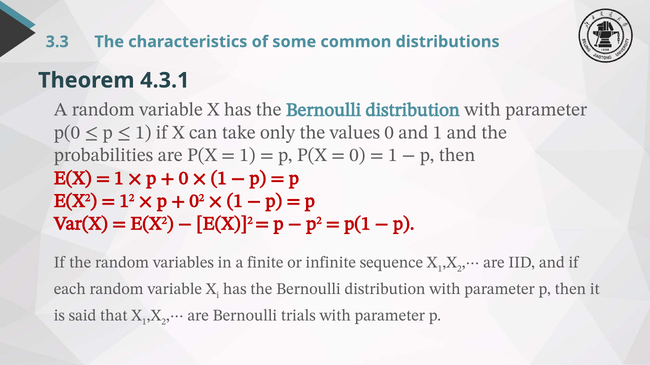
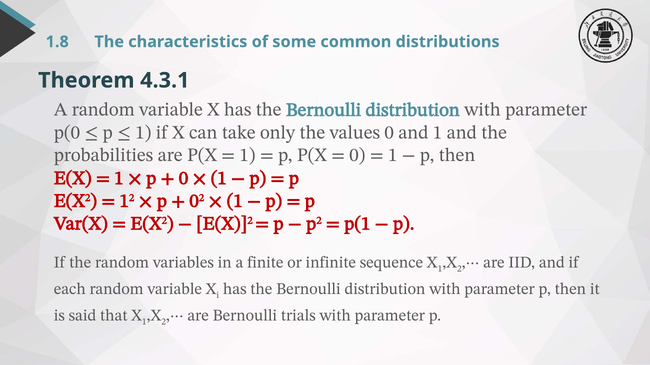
3.3: 3.3 -> 1.8
